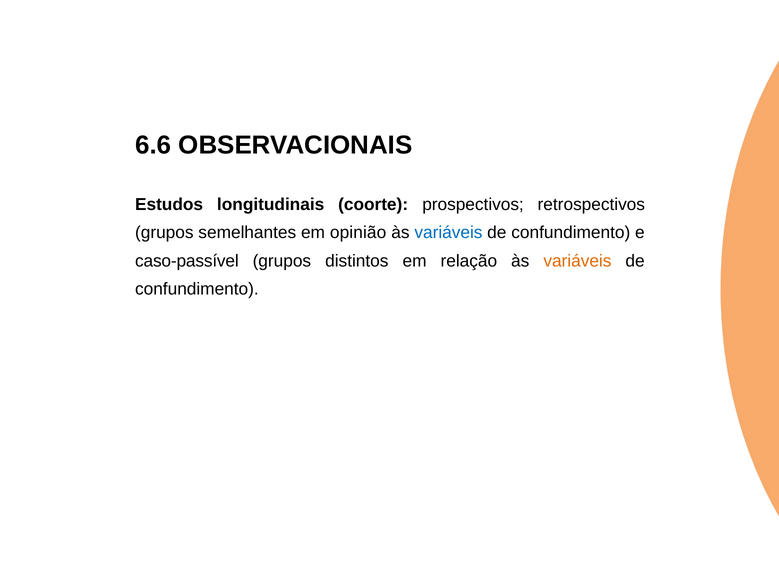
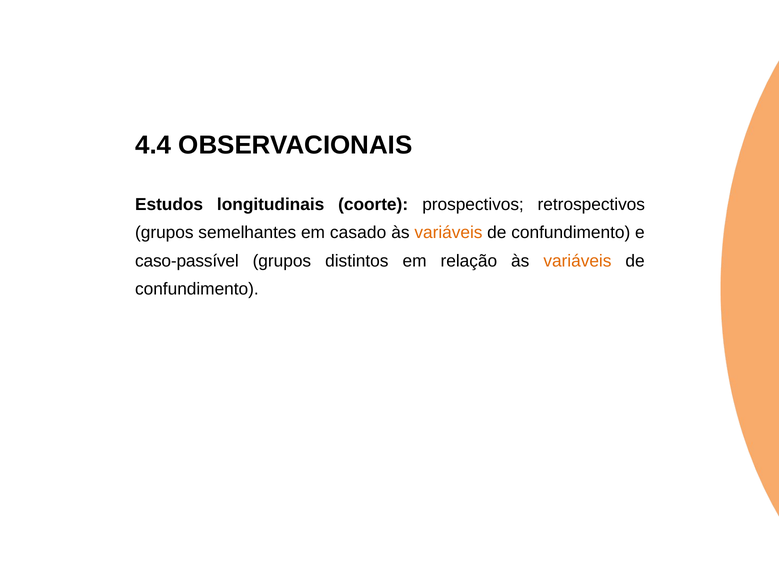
6.6: 6.6 -> 4.4
opinião: opinião -> casado
variáveis at (448, 233) colour: blue -> orange
